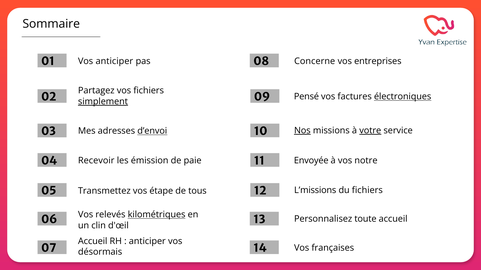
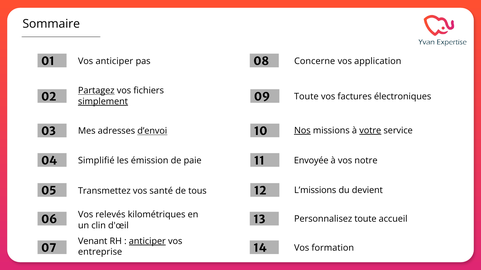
entreprises: entreprises -> application
Partagez underline: none -> present
Pensé at (306, 97): Pensé -> Toute
électroniques underline: present -> none
Recevoir: Recevoir -> Simplifié
du fichiers: fichiers -> devient
étape: étape -> santé
kilométriques underline: present -> none
Accueil at (93, 242): Accueil -> Venant
anticiper at (147, 242) underline: none -> present
françaises: françaises -> formation
désormais: désormais -> entreprise
